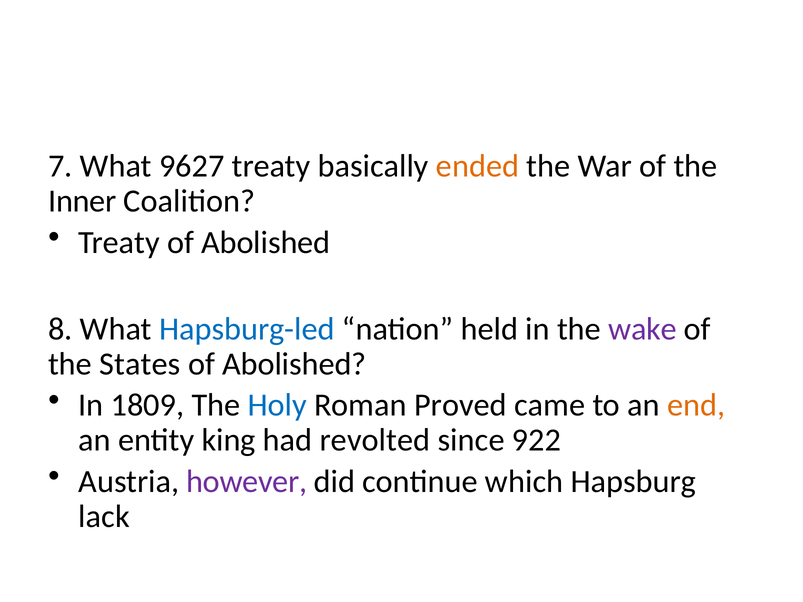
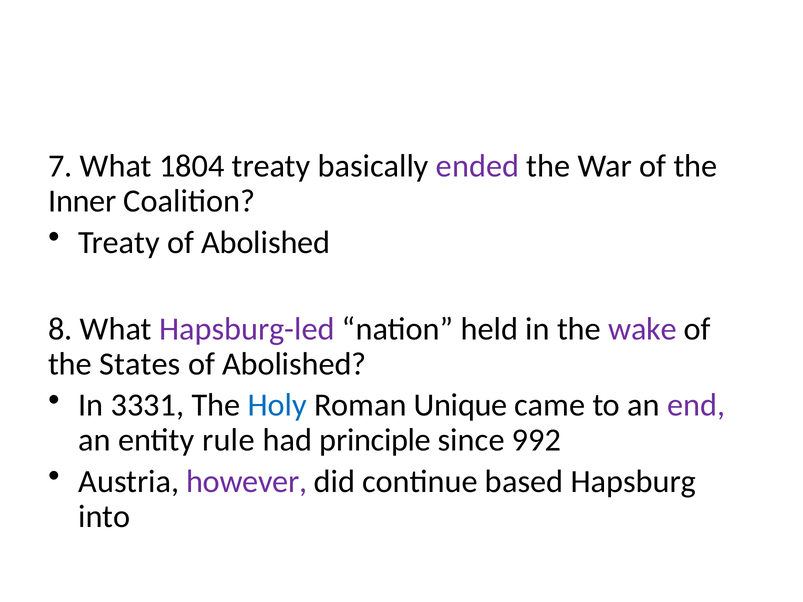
9627: 9627 -> 1804
ended colour: orange -> purple
Hapsburg-led colour: blue -> purple
1809: 1809 -> 3331
Proved: Proved -> Unique
end colour: orange -> purple
king: king -> rule
revolted: revolted -> principle
922: 922 -> 992
which: which -> based
lack: lack -> into
